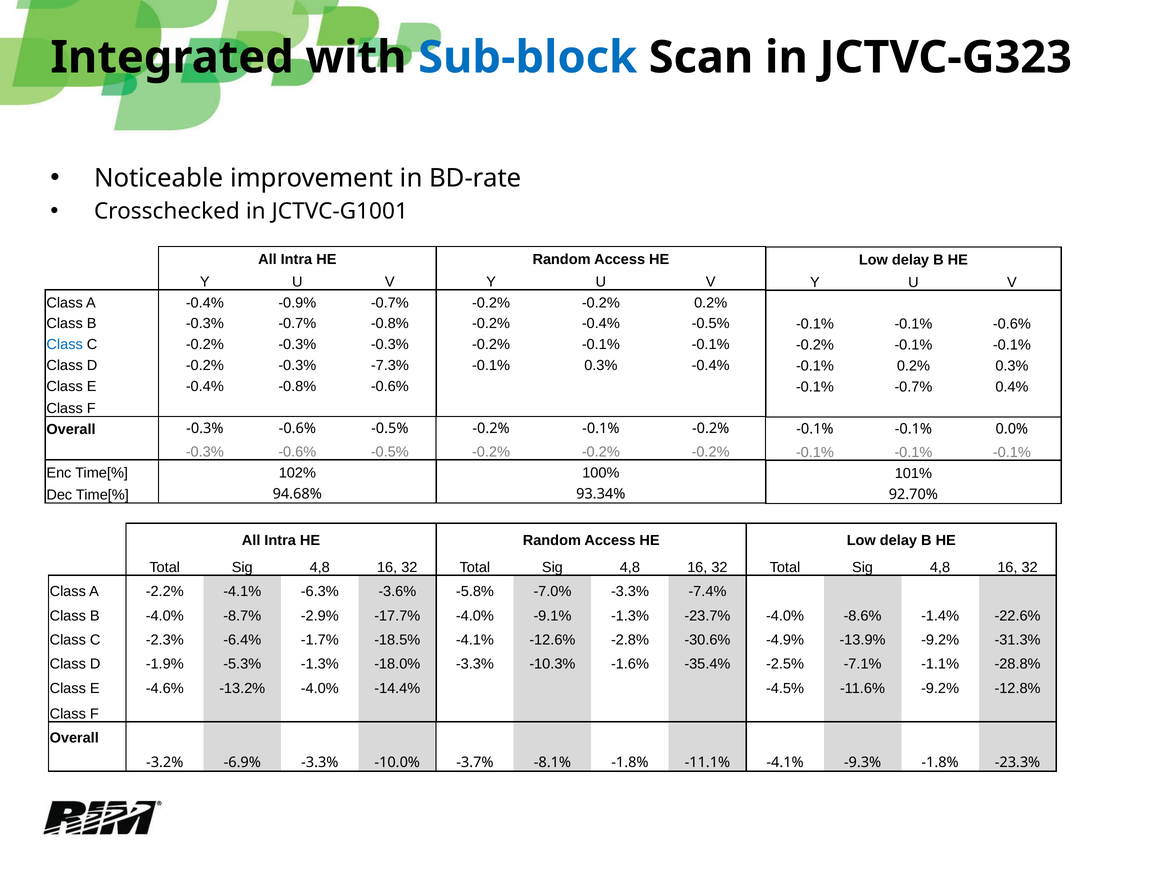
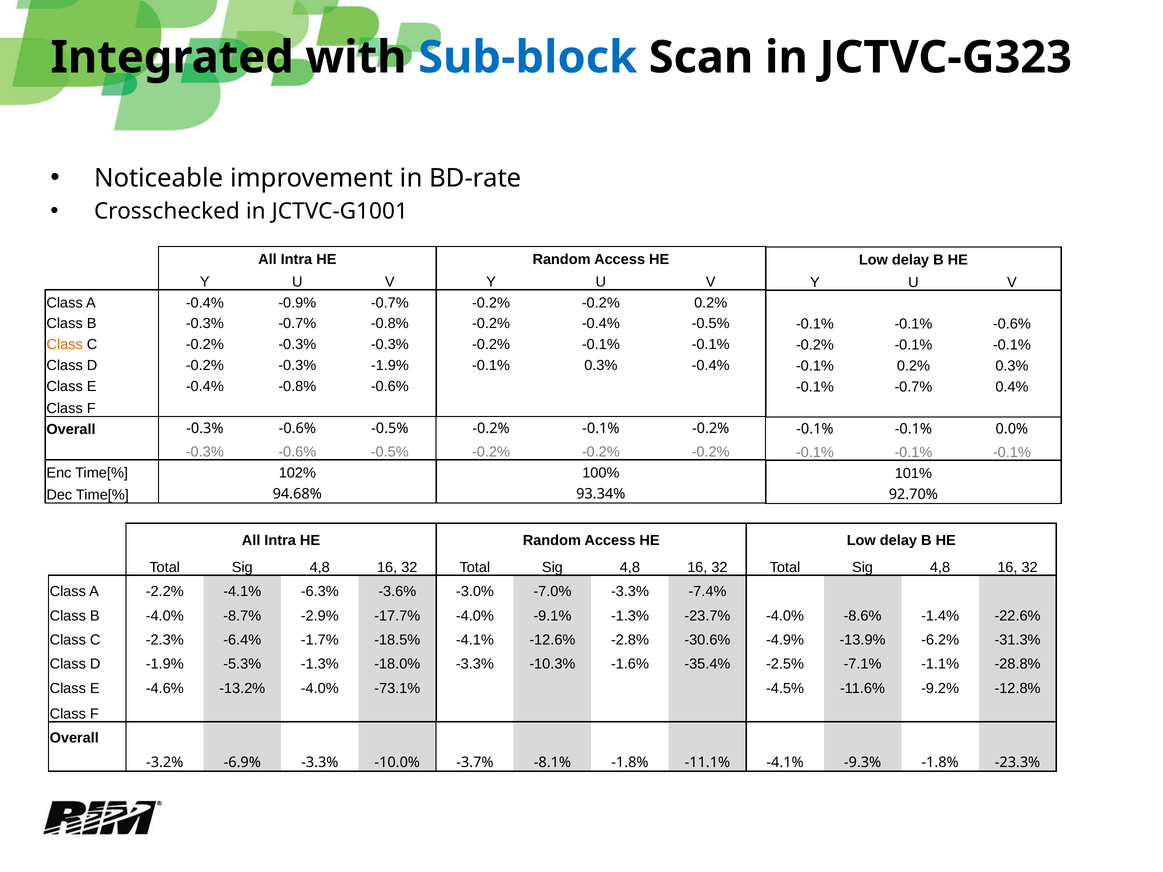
Class at (65, 345) colour: blue -> orange
-0.3% -7.3%: -7.3% -> -1.9%
-5.8%: -5.8% -> -3.0%
-13.9% -9.2%: -9.2% -> -6.2%
-14.4%: -14.4% -> -73.1%
